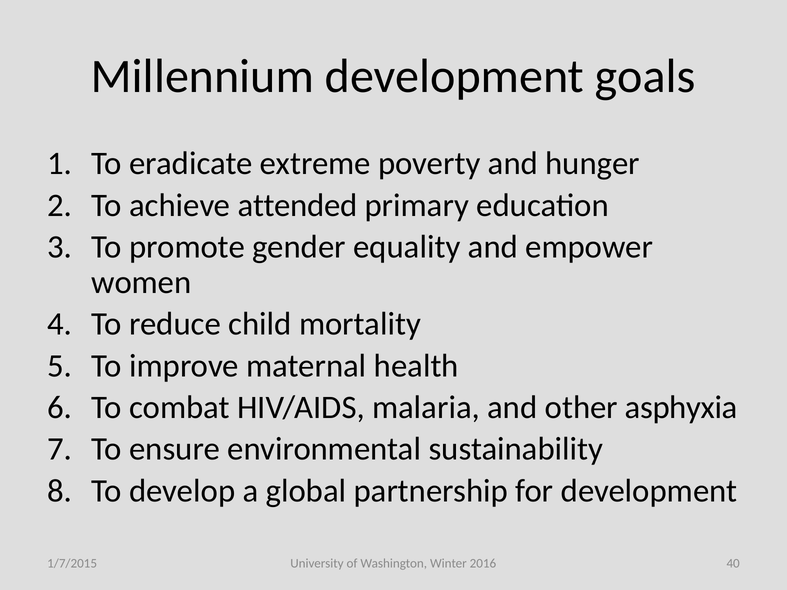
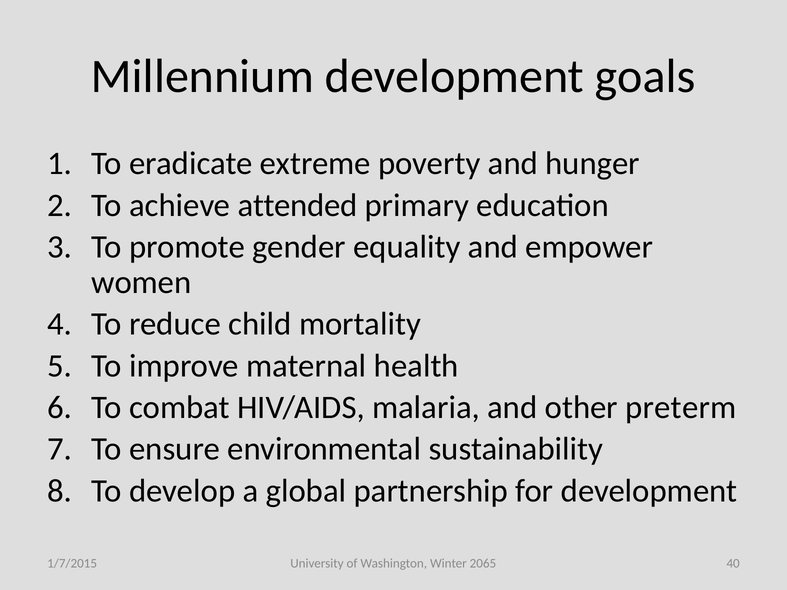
asphyxia: asphyxia -> preterm
2016: 2016 -> 2065
